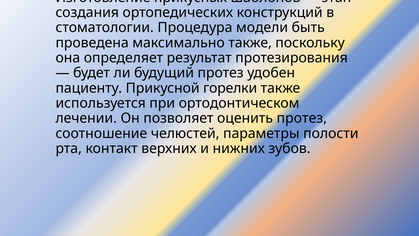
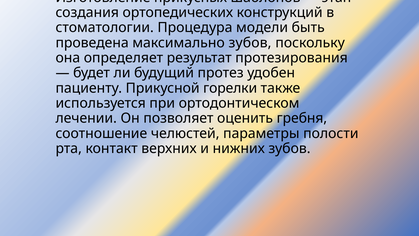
максимально также: также -> зубов
оценить протез: протез -> гребня
